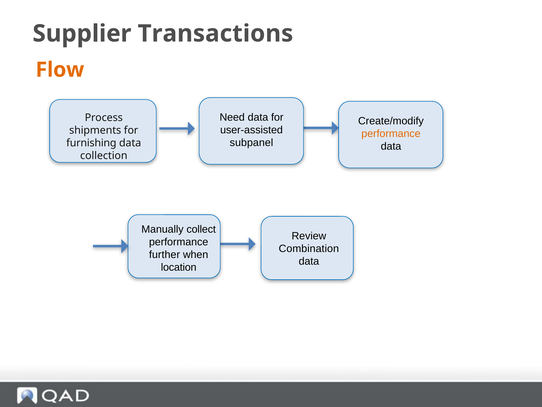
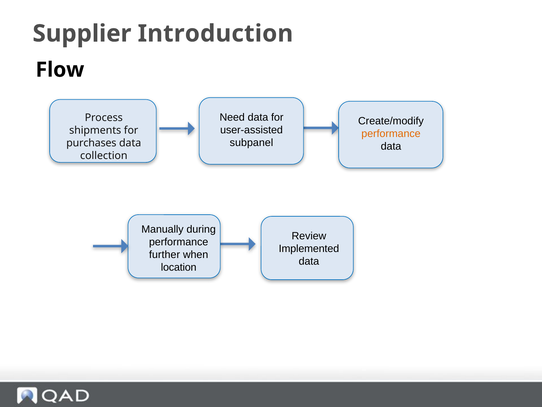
Transactions: Transactions -> Introduction
Flow colour: orange -> black
furnishing: furnishing -> purchases
collect: collect -> during
Combination: Combination -> Implemented
